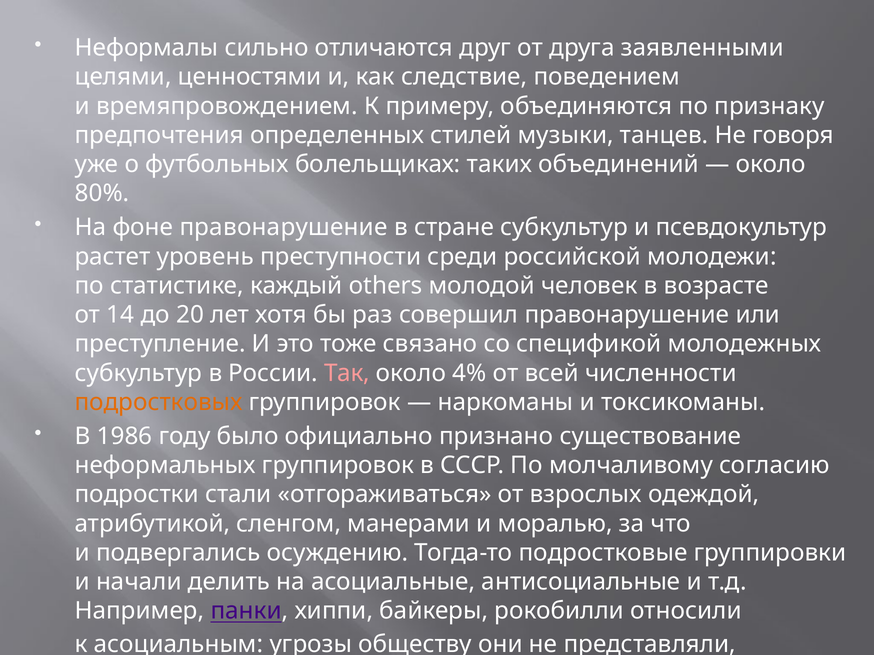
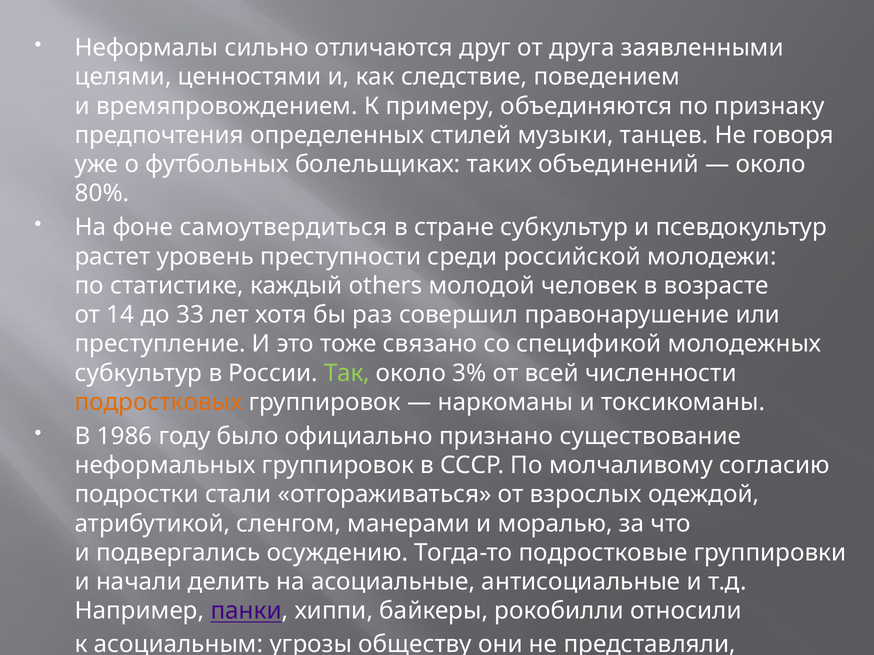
фоне правонарушение: правонарушение -> самоутвердиться
20: 20 -> 33
Так colour: pink -> light green
4%: 4% -> 3%
